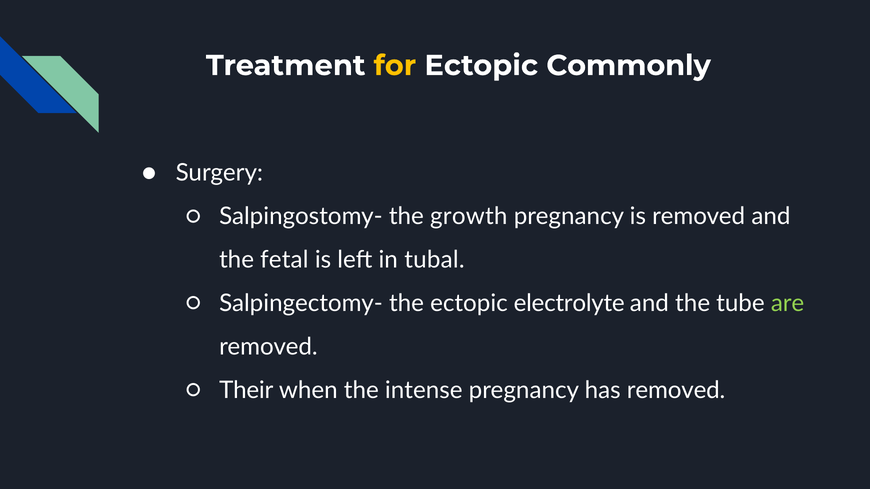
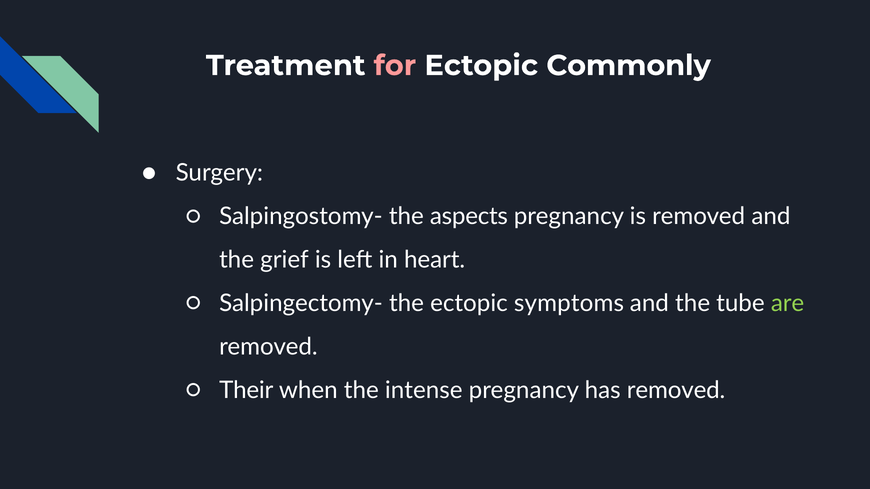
for colour: yellow -> pink
growth: growth -> aspects
fetal: fetal -> grief
tubal: tubal -> heart
electrolyte: electrolyte -> symptoms
